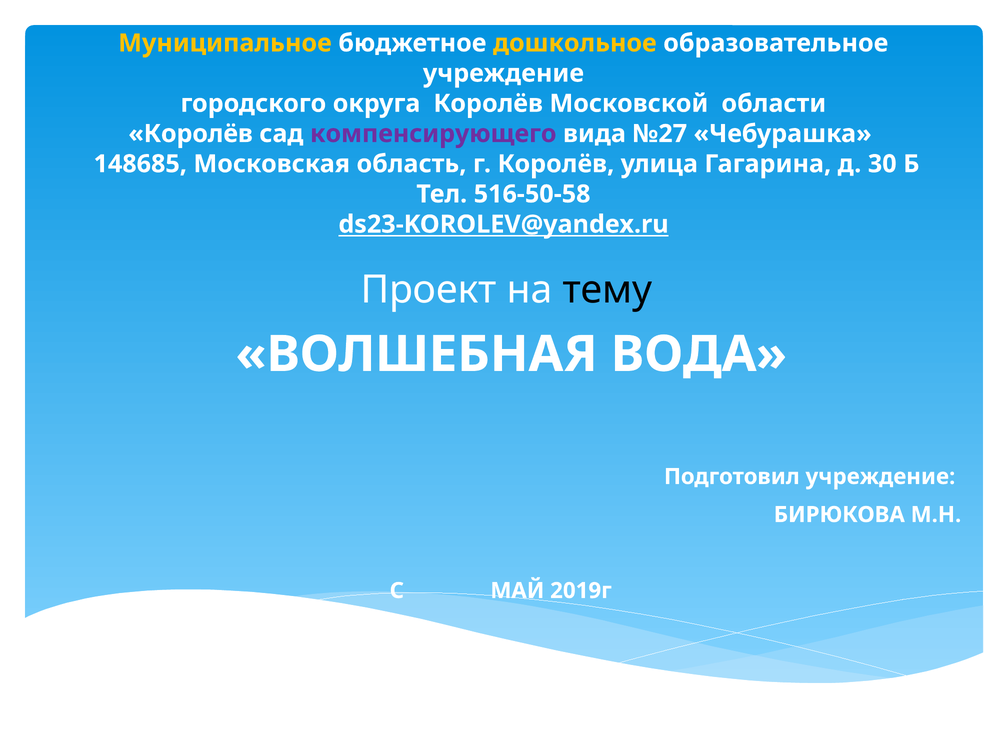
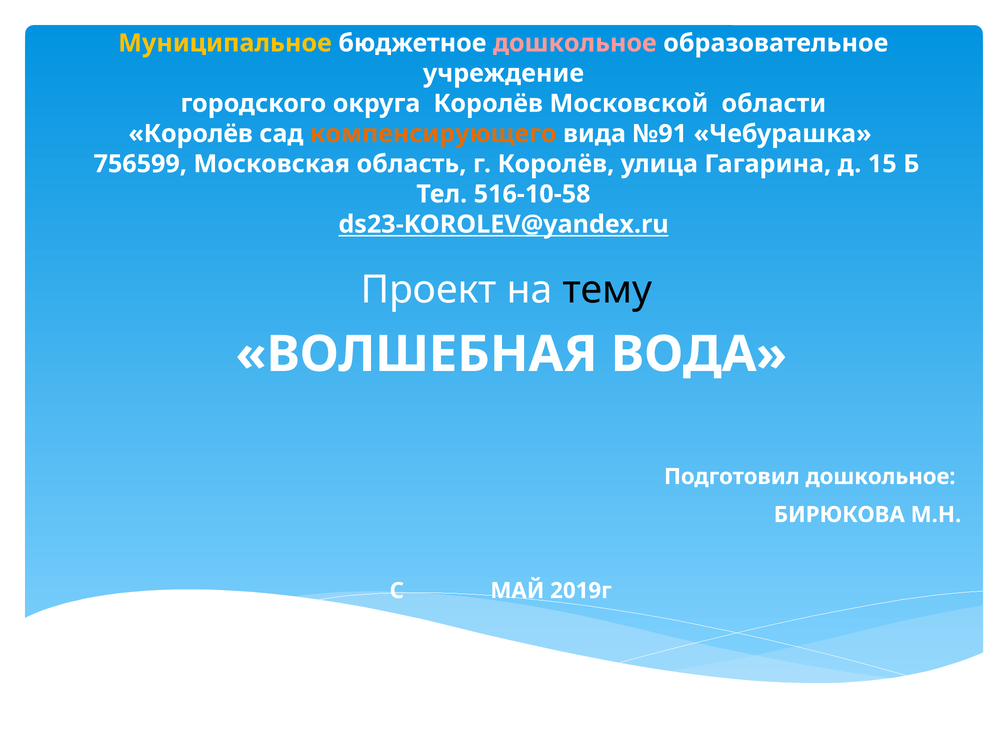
дошкольное at (575, 43) colour: yellow -> pink
компенсирующего colour: purple -> orange
№27: №27 -> №91
148685: 148685 -> 756599
30: 30 -> 15
516-50-58: 516-50-58 -> 516-10-58
Подготовил учреждение: учреждение -> дошкольное
